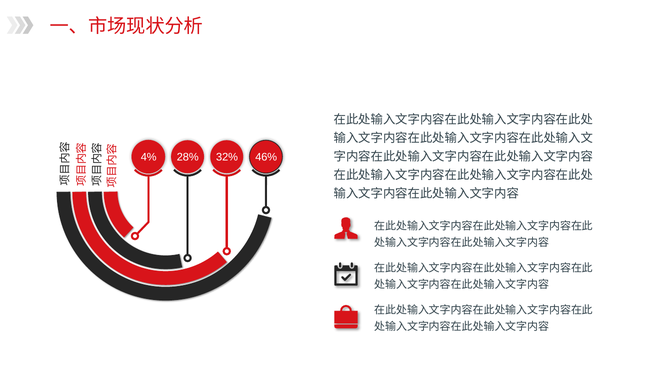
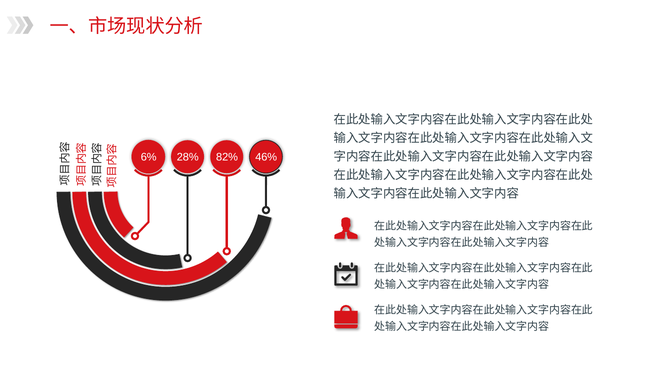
4%: 4% -> 6%
32%: 32% -> 82%
